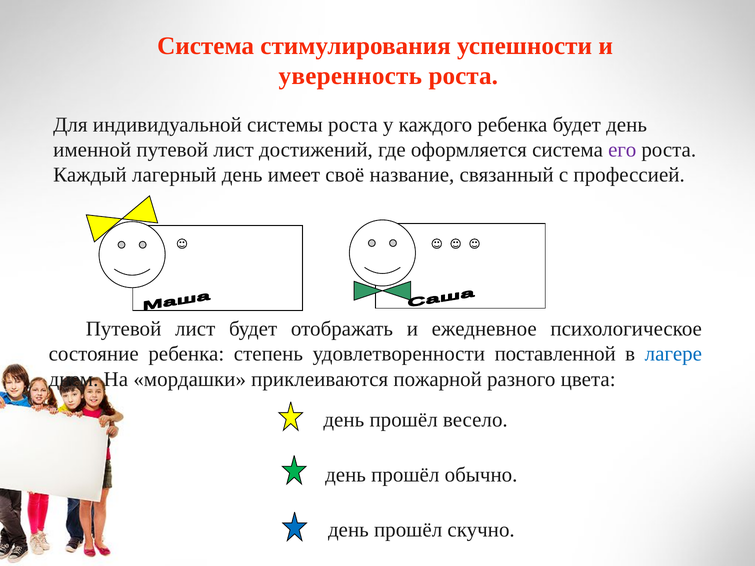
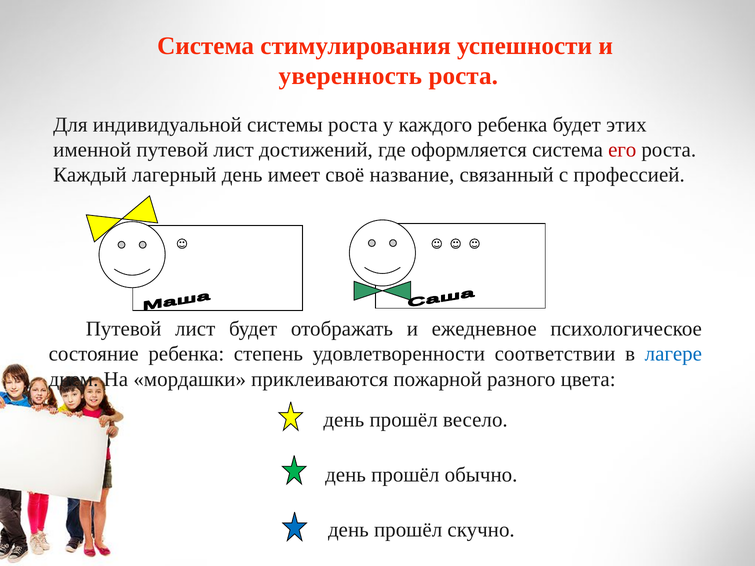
будет день: день -> этих
его colour: purple -> red
поставленной: поставленной -> соответствии
